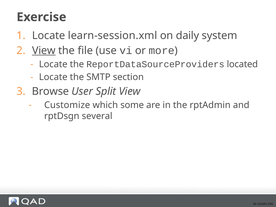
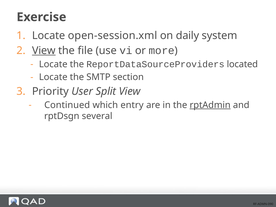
learn-session.xml: learn-session.xml -> open-session.xml
Browse: Browse -> Priority
Customize: Customize -> Continued
some: some -> entry
rptAdmin underline: none -> present
